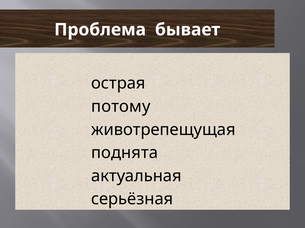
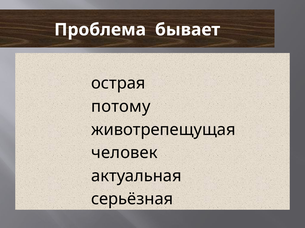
поднята: поднята -> человек
